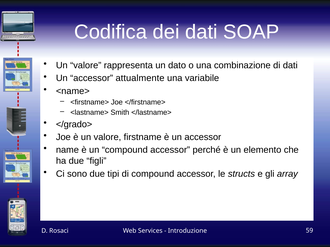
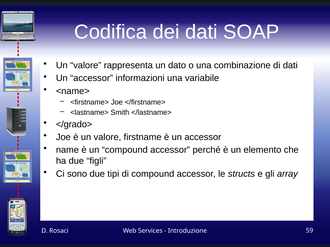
attualmente: attualmente -> informazioni
